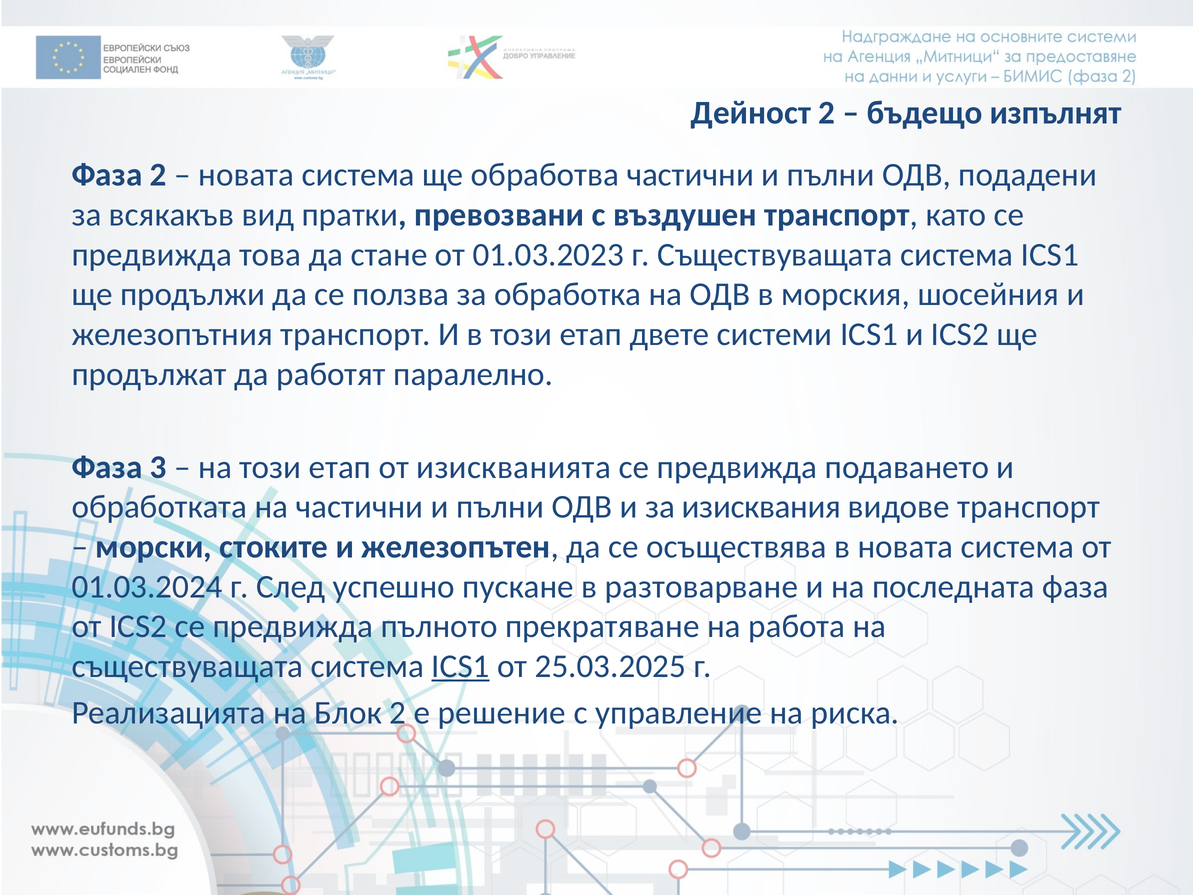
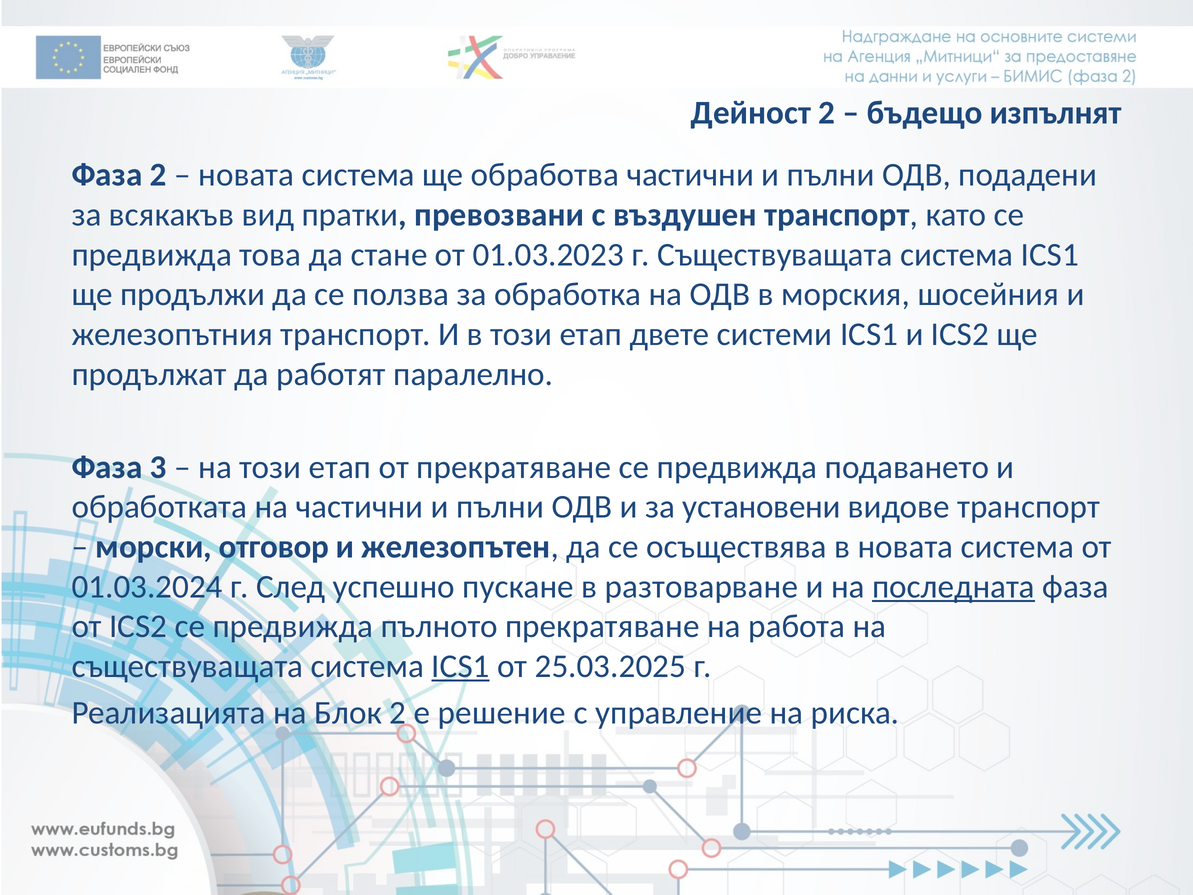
от изискванията: изискванията -> прекратяване
изисквания: изисквания -> установени
стоките: стоките -> отговор
последната underline: none -> present
